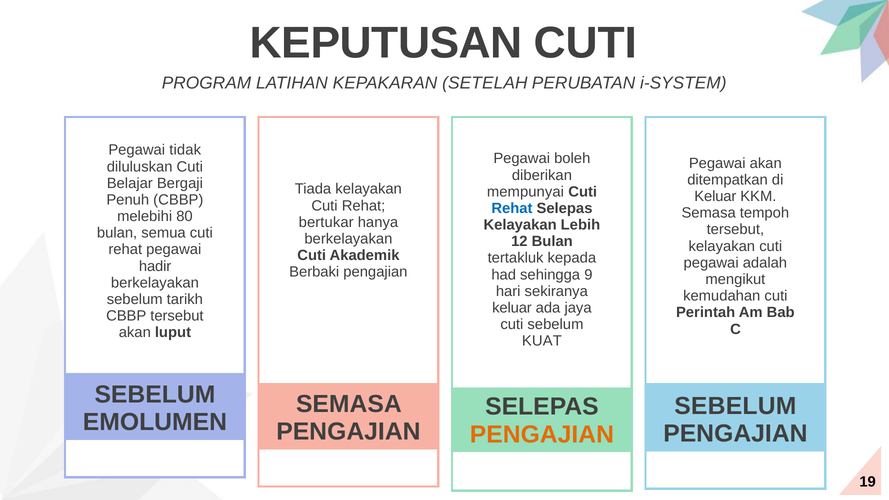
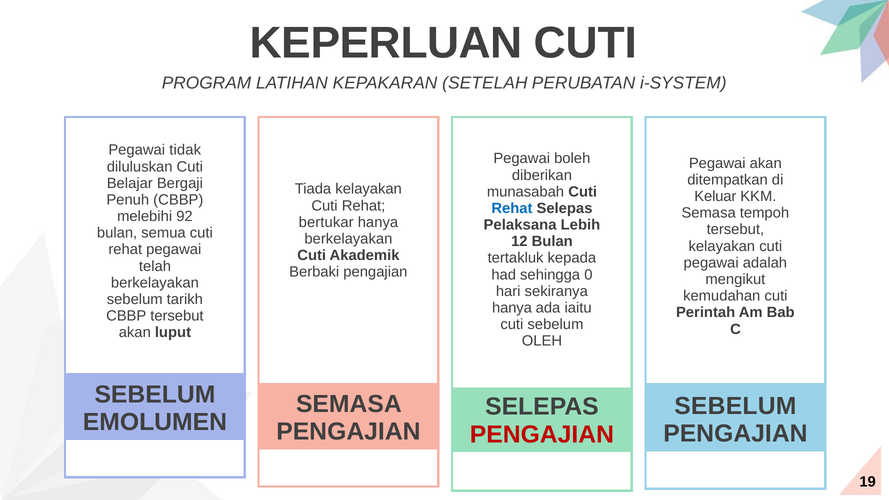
KEPUTUSAN: KEPUTUSAN -> KEPERLUAN
mempunyai: mempunyai -> munasabah
80: 80 -> 92
Kelayakan at (520, 225): Kelayakan -> Pelaksana
hadir: hadir -> telah
9: 9 -> 0
keluar at (512, 308): keluar -> hanya
jaya: jaya -> iaitu
KUAT: KUAT -> OLEH
PENGAJIAN at (542, 434) colour: orange -> red
